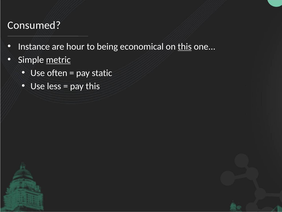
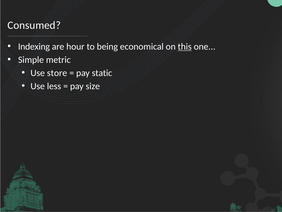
Instance: Instance -> Indexing
metric underline: present -> none
often: often -> store
pay this: this -> size
